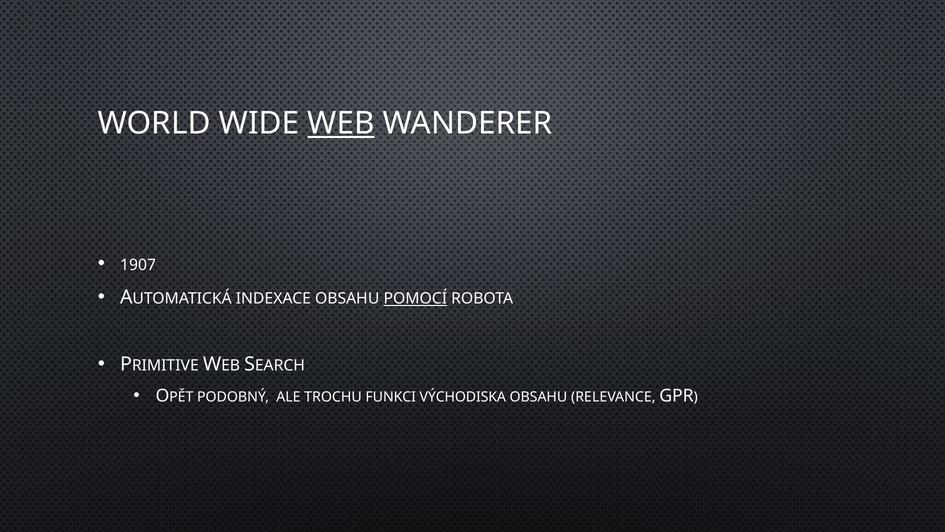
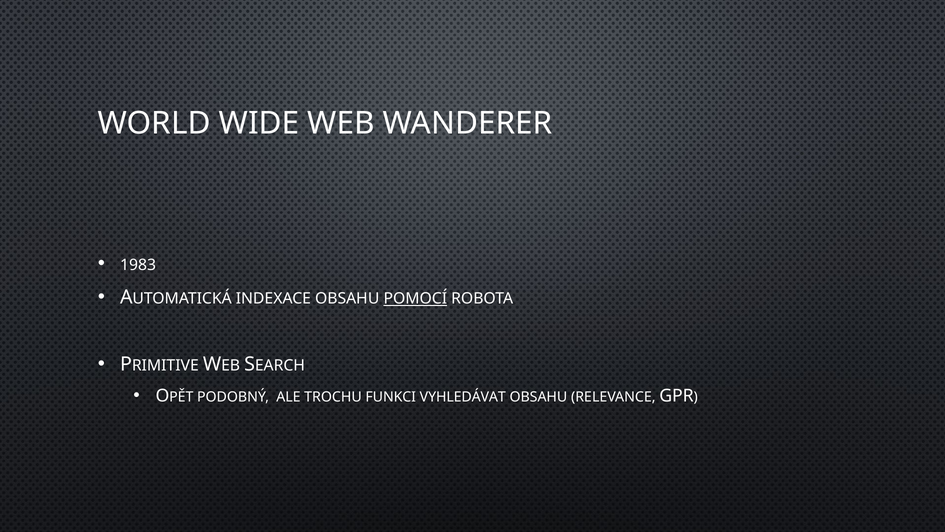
WEB at (341, 123) underline: present -> none
1907: 1907 -> 1983
VÝCHODISKA: VÝCHODISKA -> VYHLEDÁVAT
